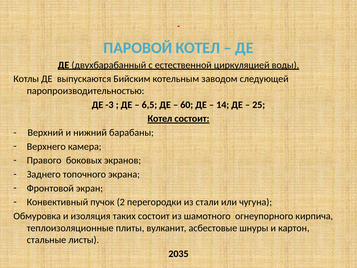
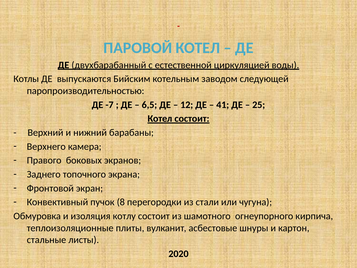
-3: -3 -> -7
60: 60 -> 12
14: 14 -> 41
2: 2 -> 8
таких: таких -> котлу
2035: 2035 -> 2020
